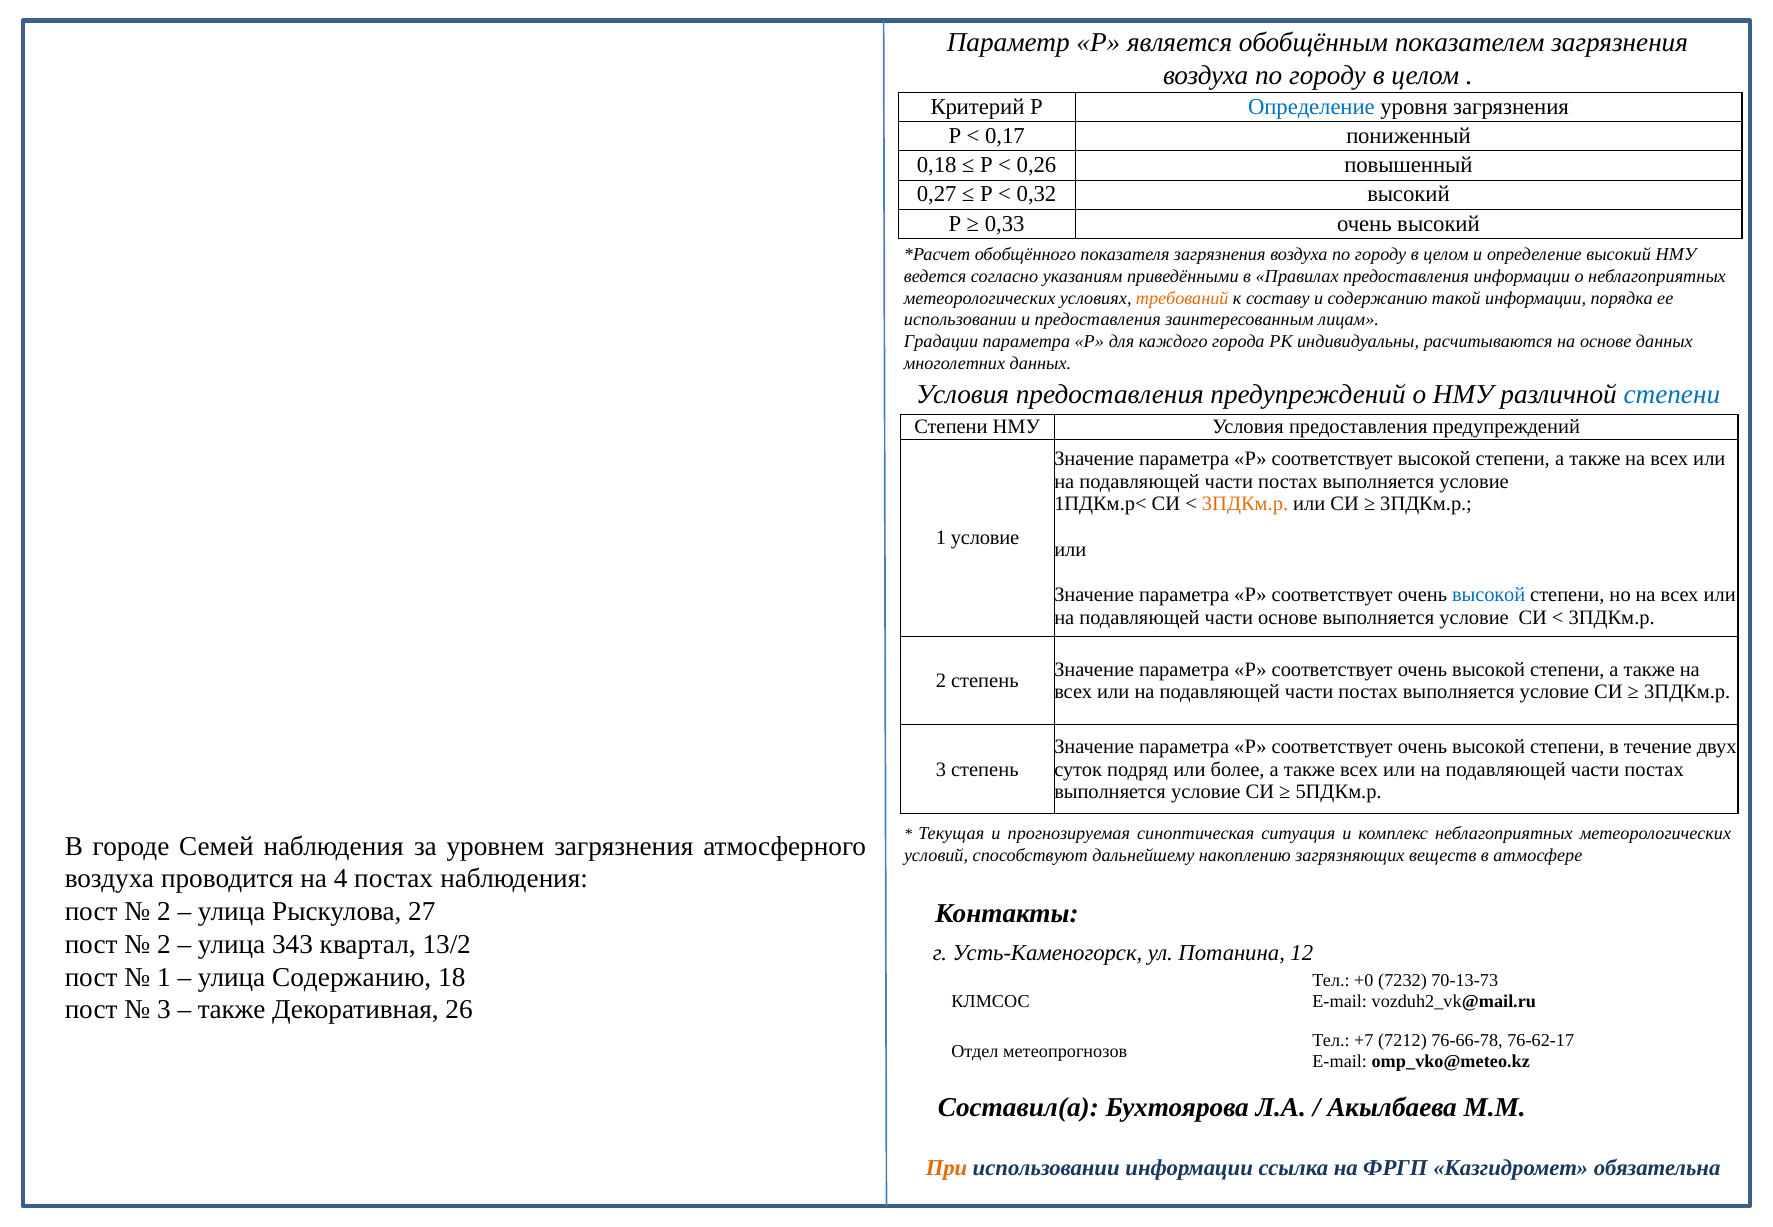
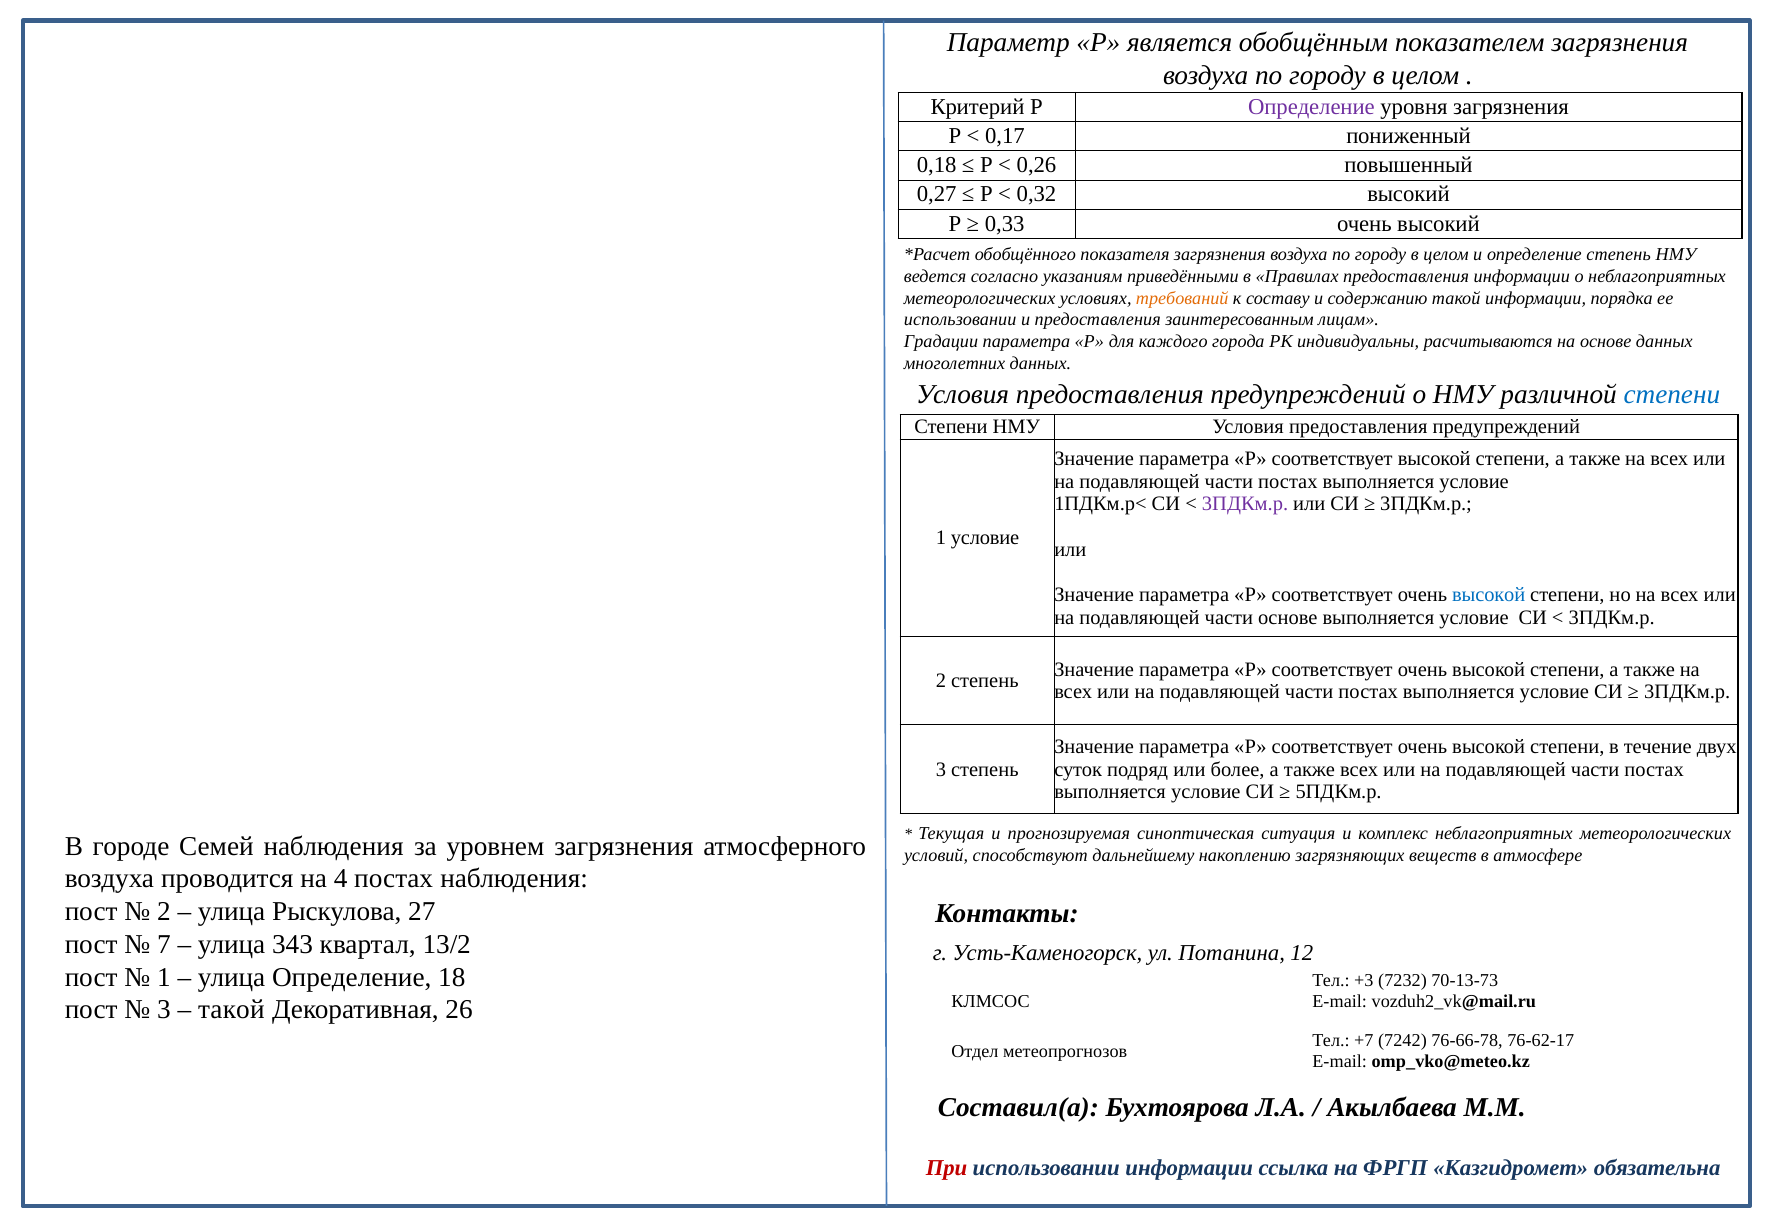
Определение at (1311, 107) colour: blue -> purple
определение высокий: высокий -> степень
3ПДКм.р at (1245, 504) colour: orange -> purple
2 at (164, 945): 2 -> 7
улица Содержанию: Содержанию -> Определение
+0: +0 -> +3
также at (232, 1010): также -> такой
7212: 7212 -> 7242
При colour: orange -> red
